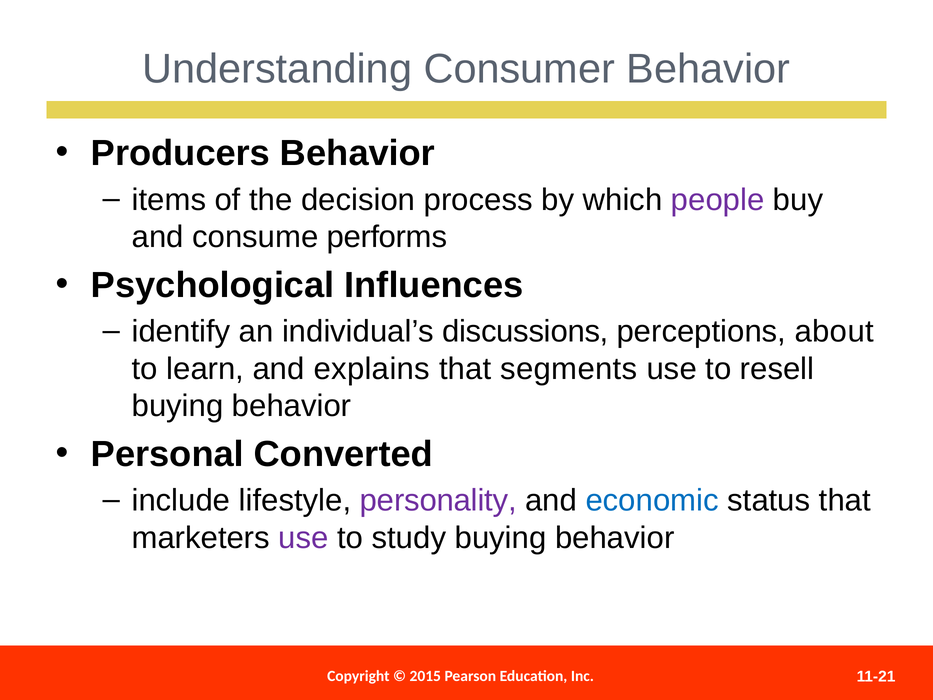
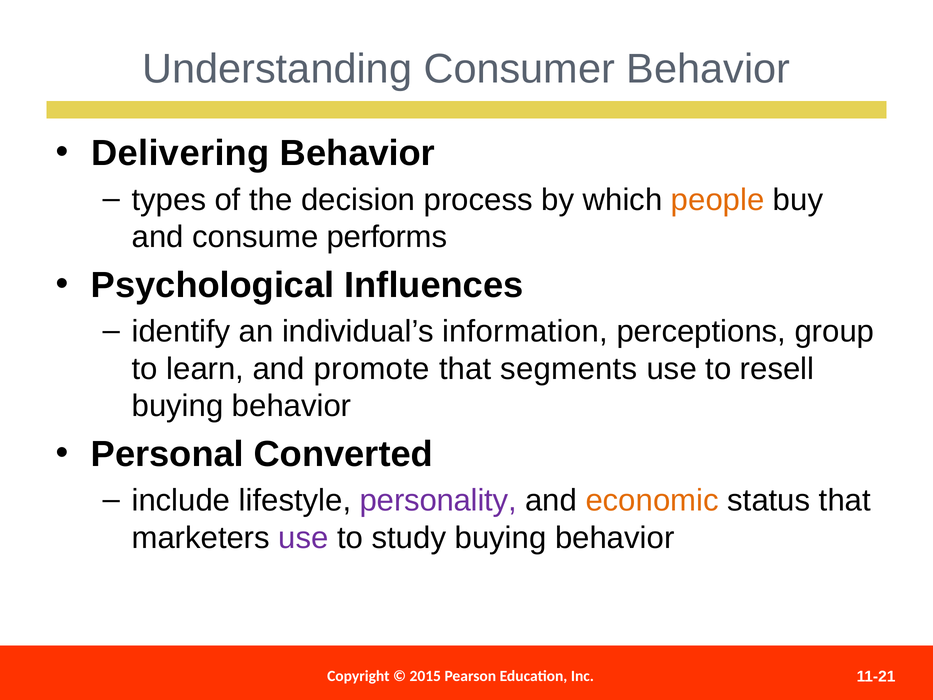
Producers: Producers -> Delivering
items: items -> types
people colour: purple -> orange
discussions: discussions -> information
about: about -> group
explains: explains -> promote
economic colour: blue -> orange
